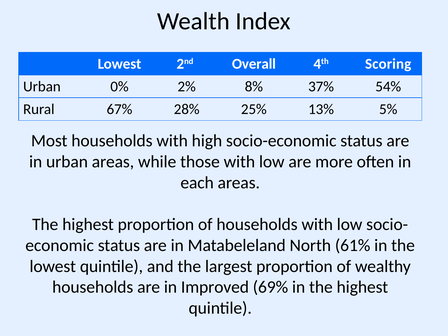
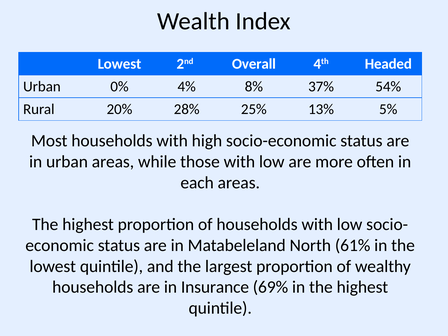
Scoring: Scoring -> Headed
2%: 2% -> 4%
67%: 67% -> 20%
Improved: Improved -> Insurance
